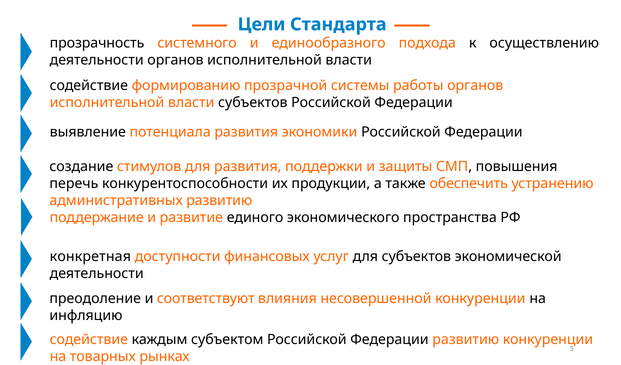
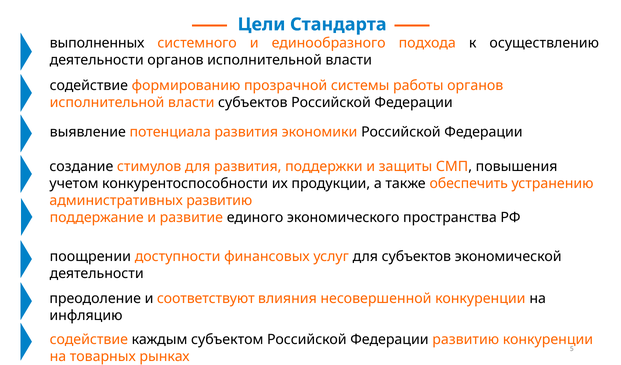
прозрачность: прозрачность -> выполненных
перечь: перечь -> учетом
конкретная: конкретная -> поощрении
